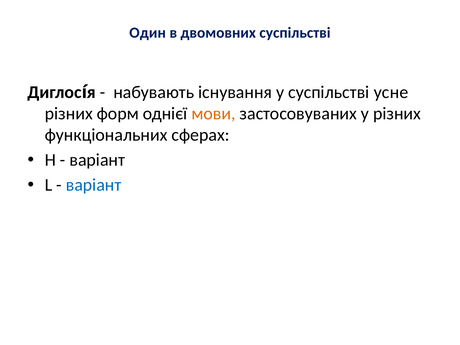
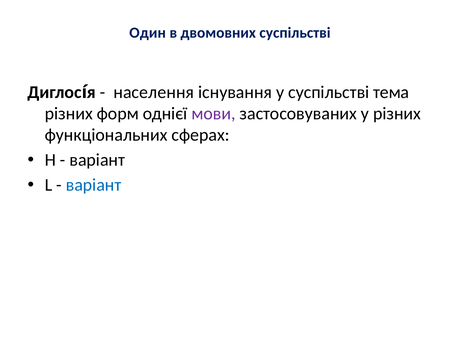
набувають: набувають -> населення
усне: усне -> тема
мови colour: orange -> purple
